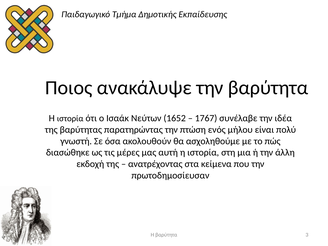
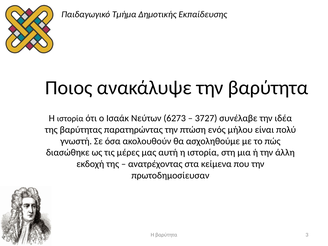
1652: 1652 -> 6273
1767: 1767 -> 3727
